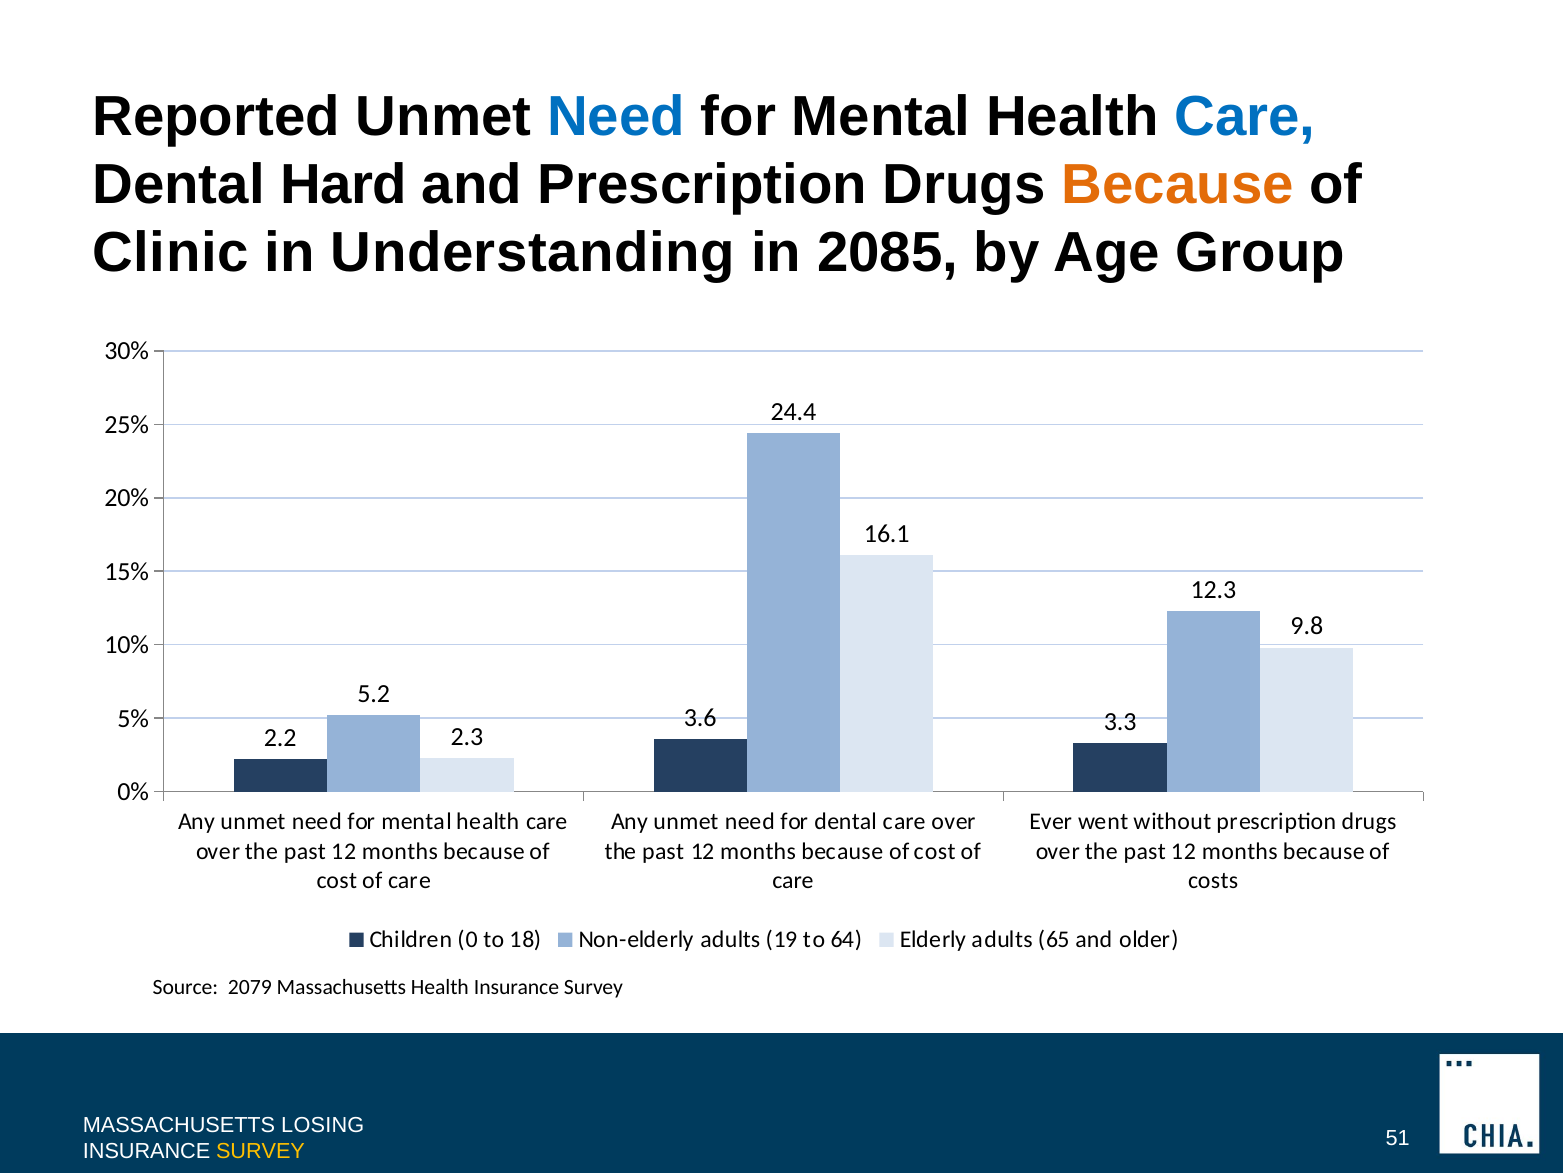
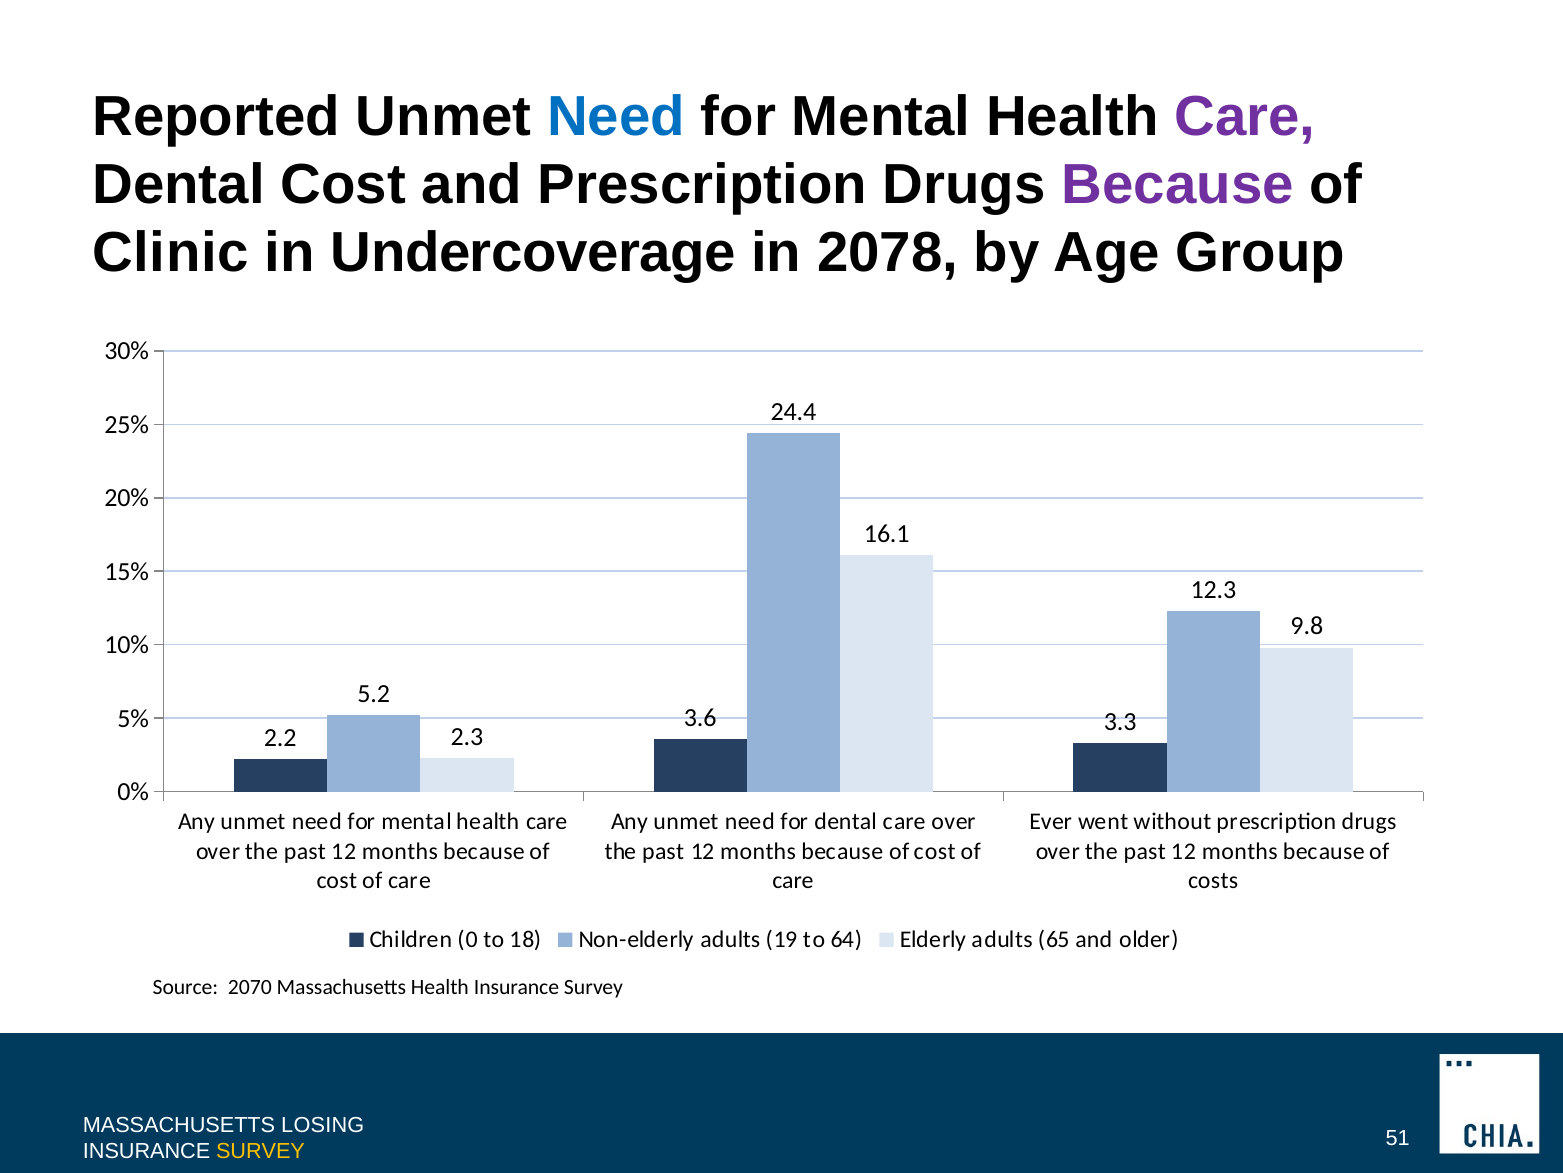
Care at (1245, 117) colour: blue -> purple
Dental Hard: Hard -> Cost
Because at (1178, 185) colour: orange -> purple
Understanding: Understanding -> Undercoverage
2085: 2085 -> 2078
2079: 2079 -> 2070
